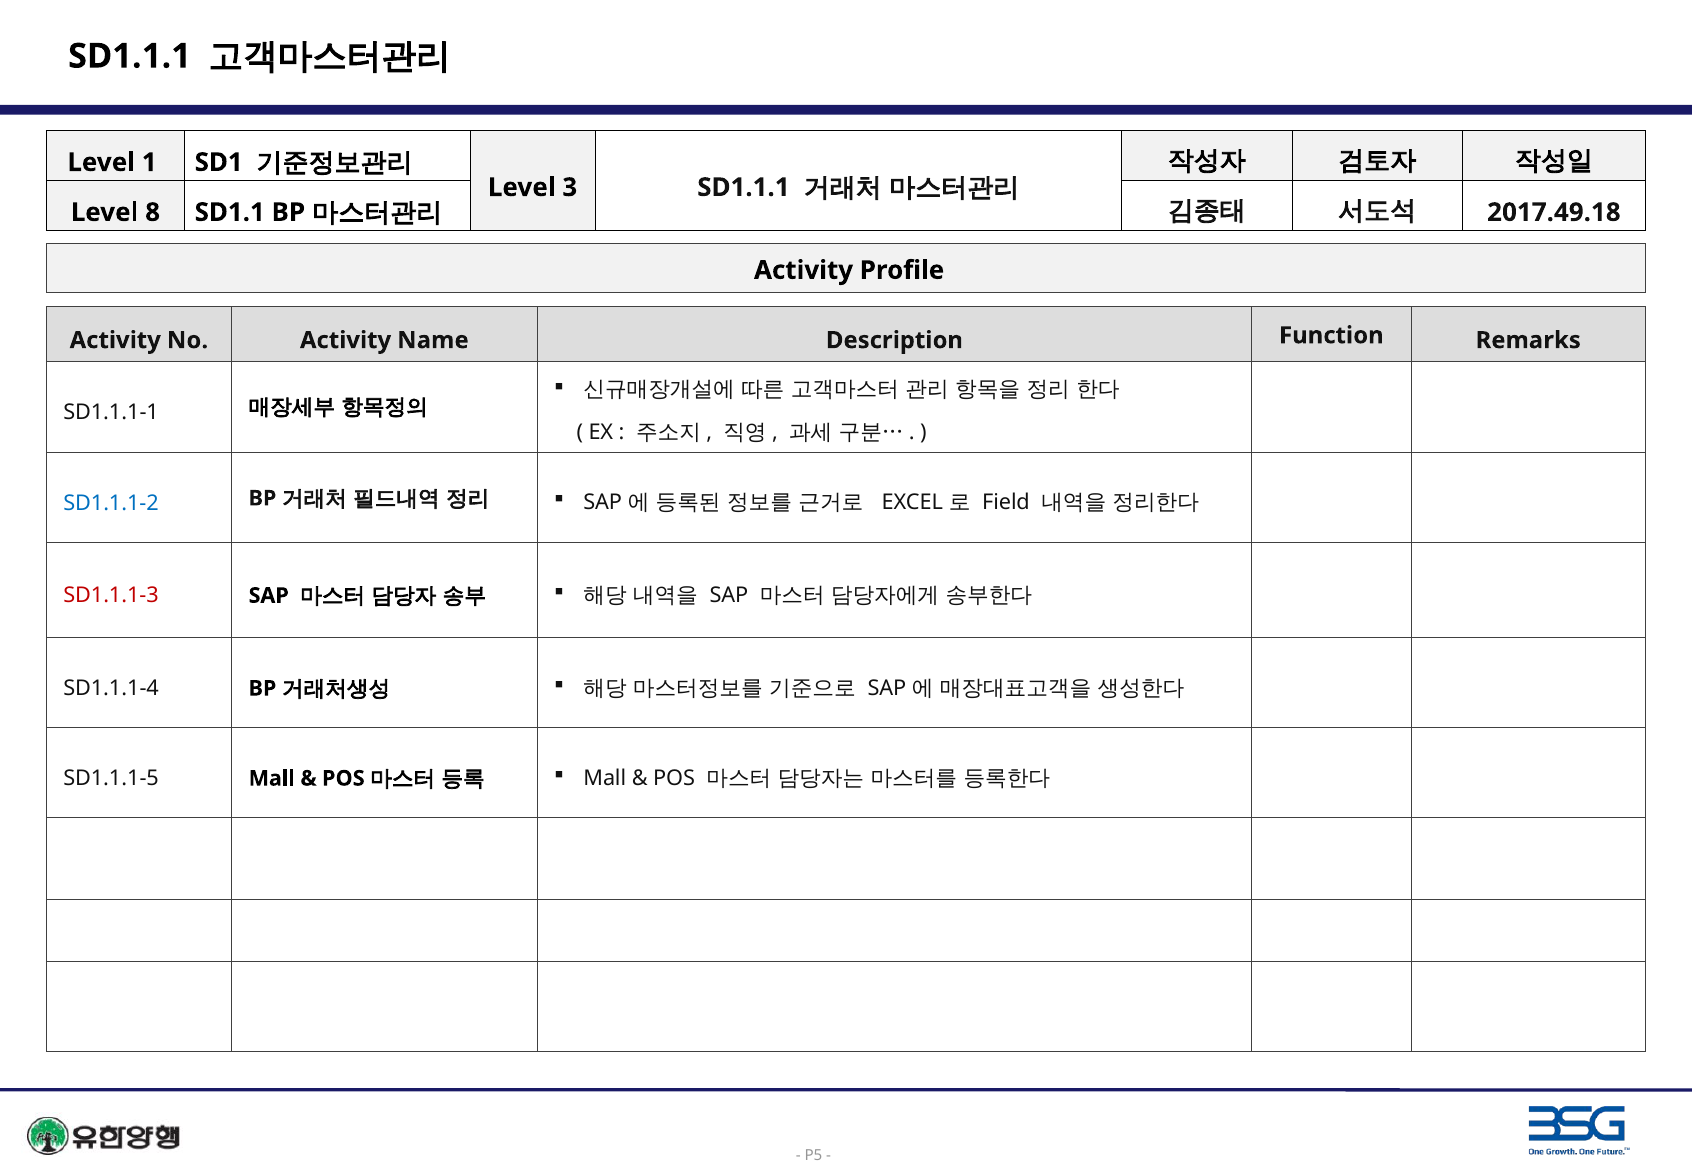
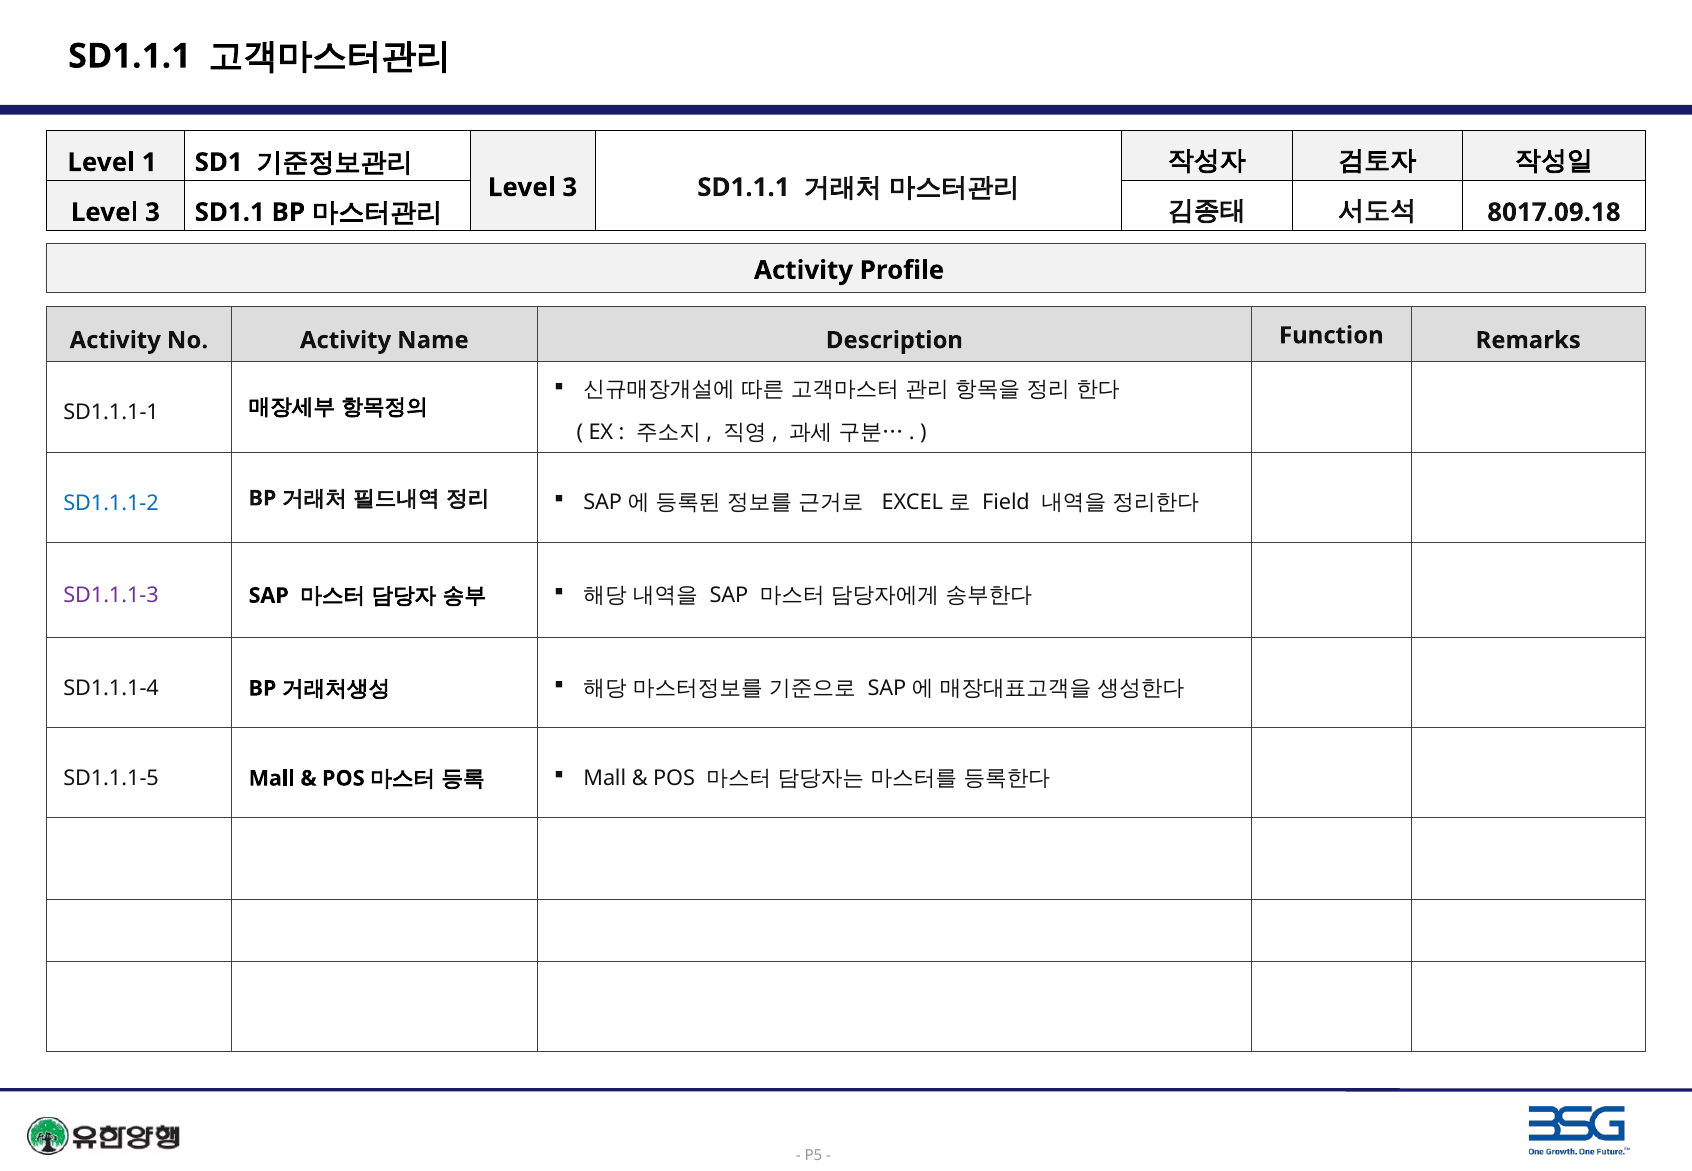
8 at (153, 213): 8 -> 3
2017.49.18: 2017.49.18 -> 8017.09.18
SD1.1.1-3 colour: red -> purple
